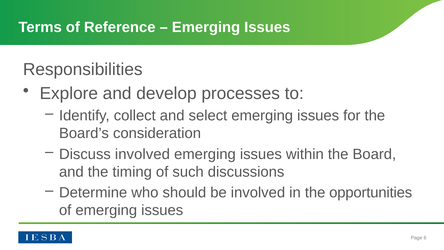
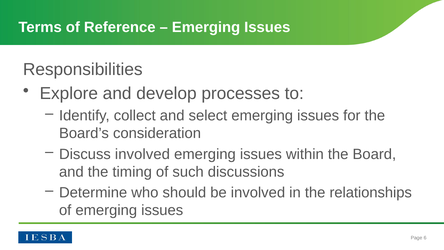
opportunities: opportunities -> relationships
